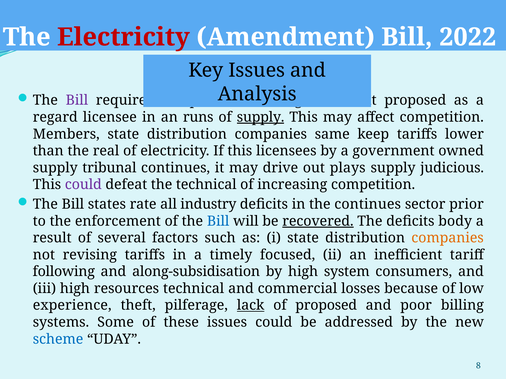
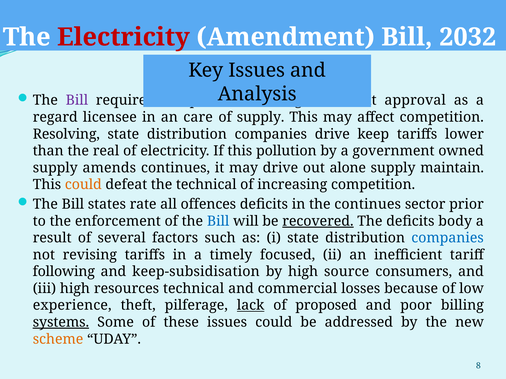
2022: 2022 -> 2032
proposed at (415, 100): proposed -> approval
runs: runs -> care
supply at (261, 117) underline: present -> none
Members: Members -> Resolving
companies same: same -> drive
licensees: licensees -> pollution
tribunal: tribunal -> amends
plays: plays -> alone
judicious: judicious -> maintain
could at (83, 185) colour: purple -> orange
industry: industry -> offences
companies at (448, 238) colour: orange -> blue
along-subsidisation: along-subsidisation -> keep-subsidisation
system: system -> source
systems underline: none -> present
scheme colour: blue -> orange
